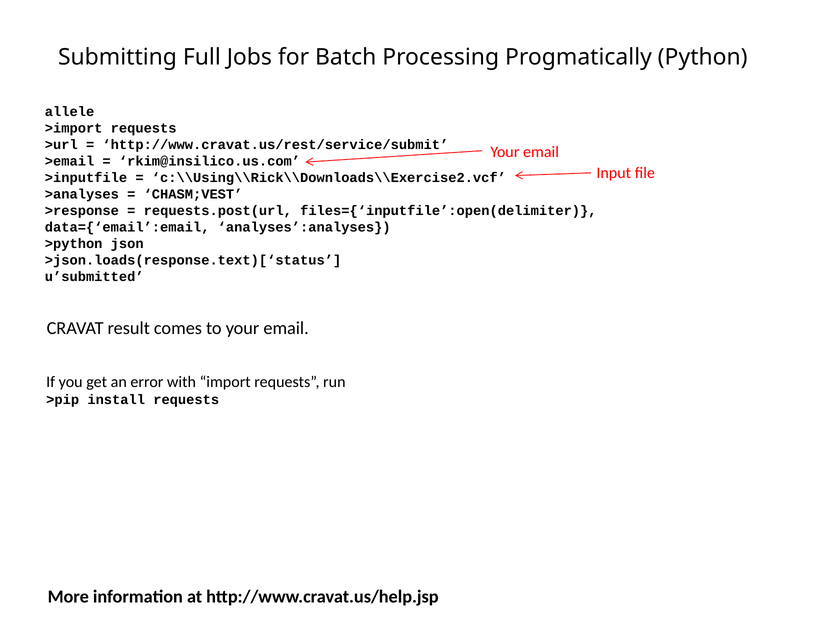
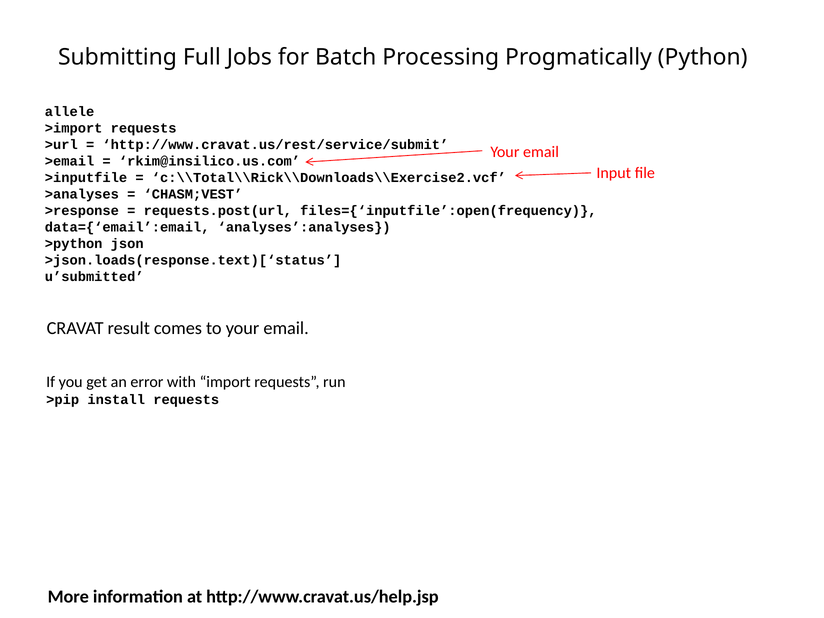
c:\\Using\\Rick\\Downloads\\Exercise2.vcf: c:\\Using\\Rick\\Downloads\\Exercise2.vcf -> c:\\Total\\Rick\\Downloads\\Exercise2.vcf
files={‘inputfile’:open(delimiter: files={‘inputfile’:open(delimiter -> files={‘inputfile’:open(frequency
